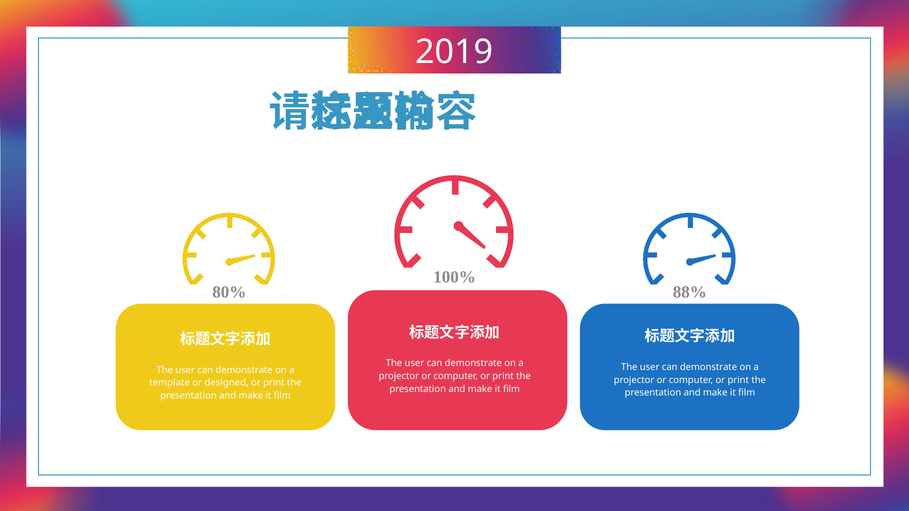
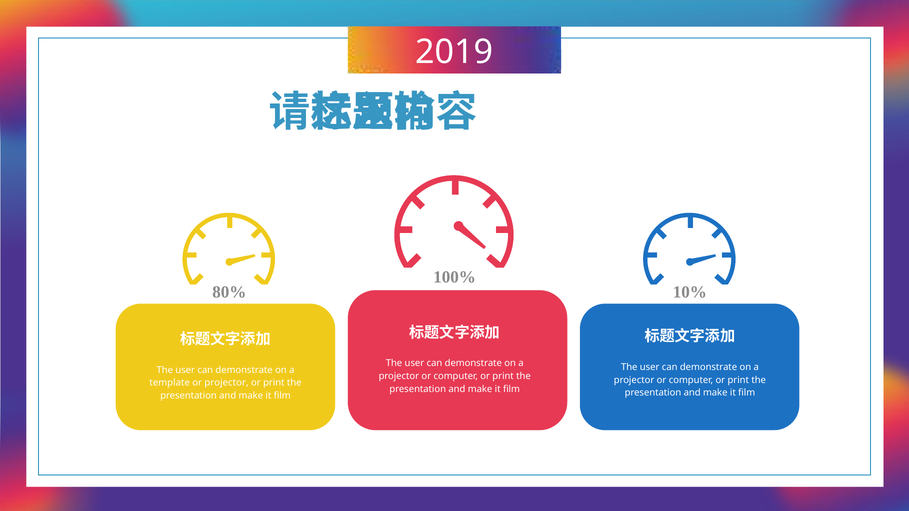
88%: 88% -> 10%
or designed: designed -> projector
